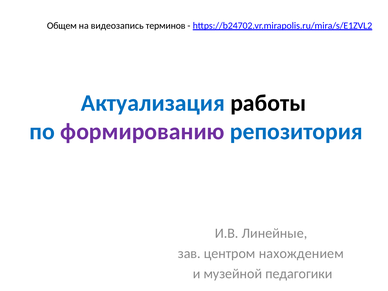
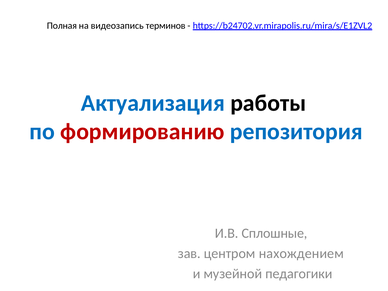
Общем: Общем -> Полная
формированию colour: purple -> red
Линейные: Линейные -> Сплошные
